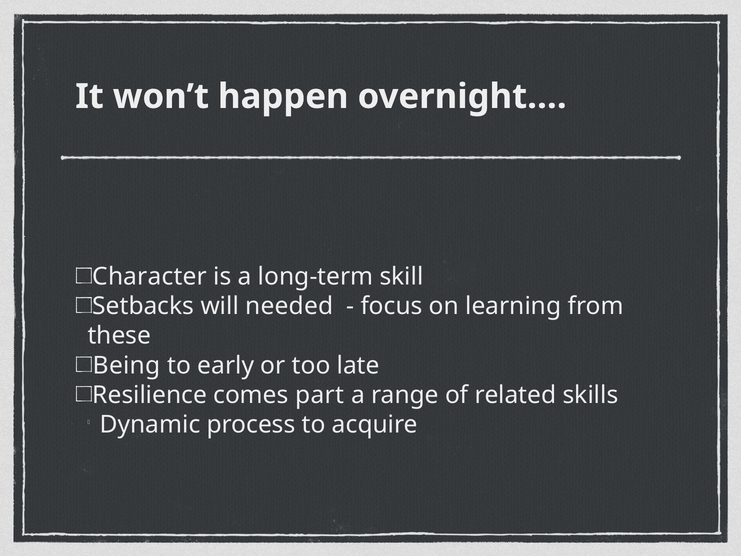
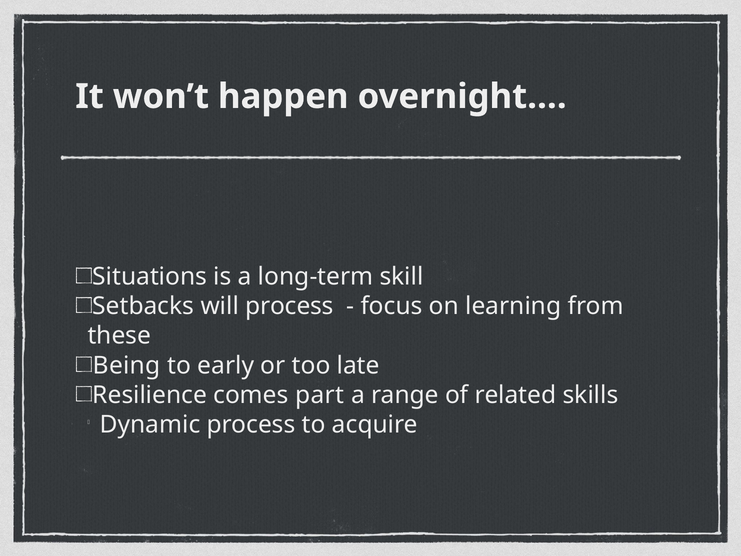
Character: Character -> Situations
will needed: needed -> process
